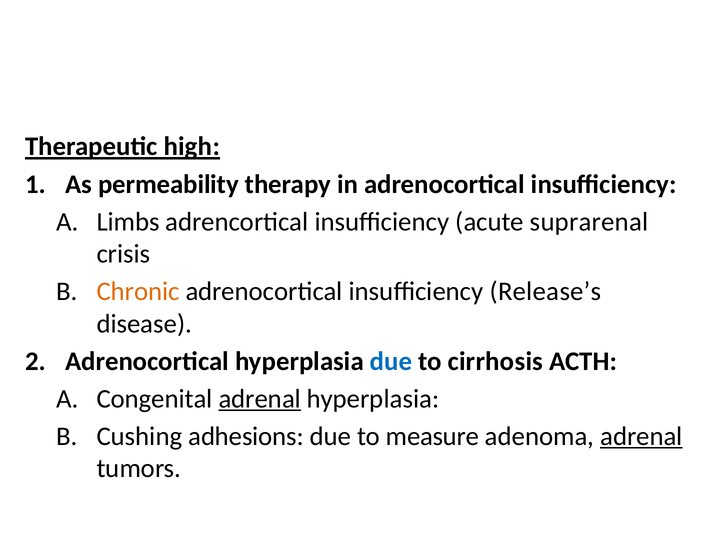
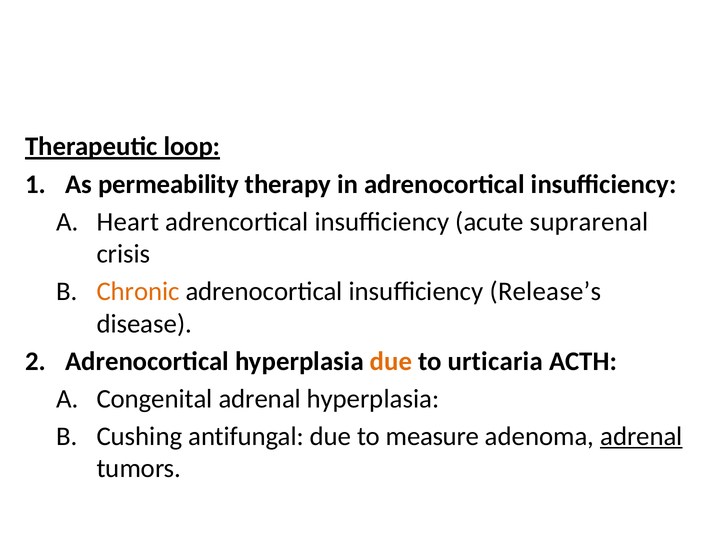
high: high -> loop
Limbs: Limbs -> Heart
due at (391, 361) colour: blue -> orange
cirrhosis: cirrhosis -> urticaria
adrenal at (260, 399) underline: present -> none
adhesions: adhesions -> antifungal
